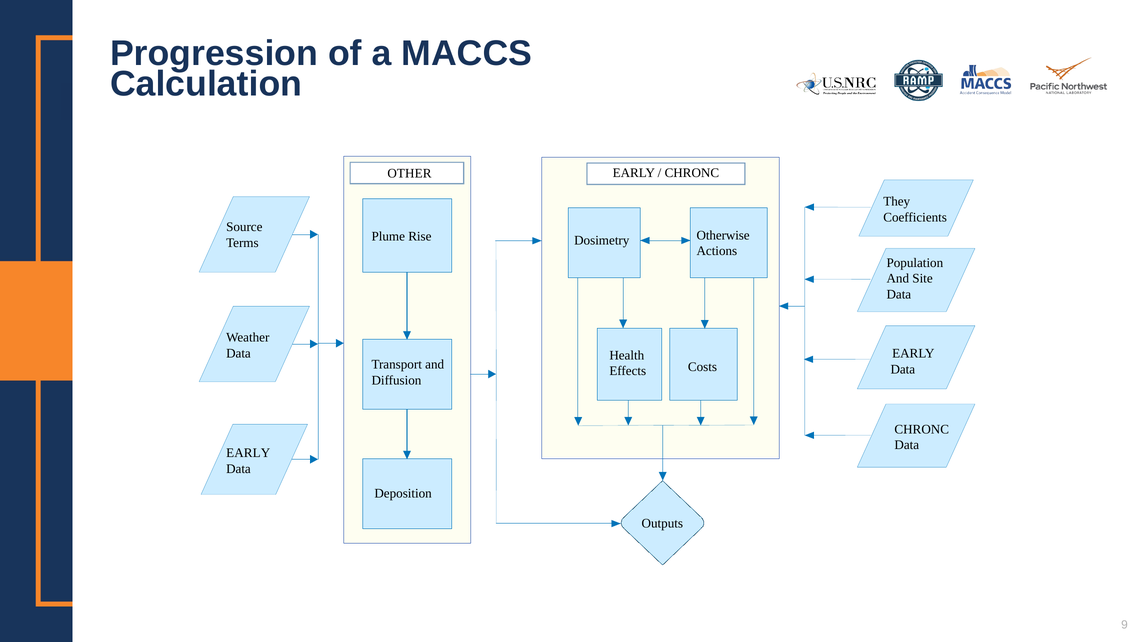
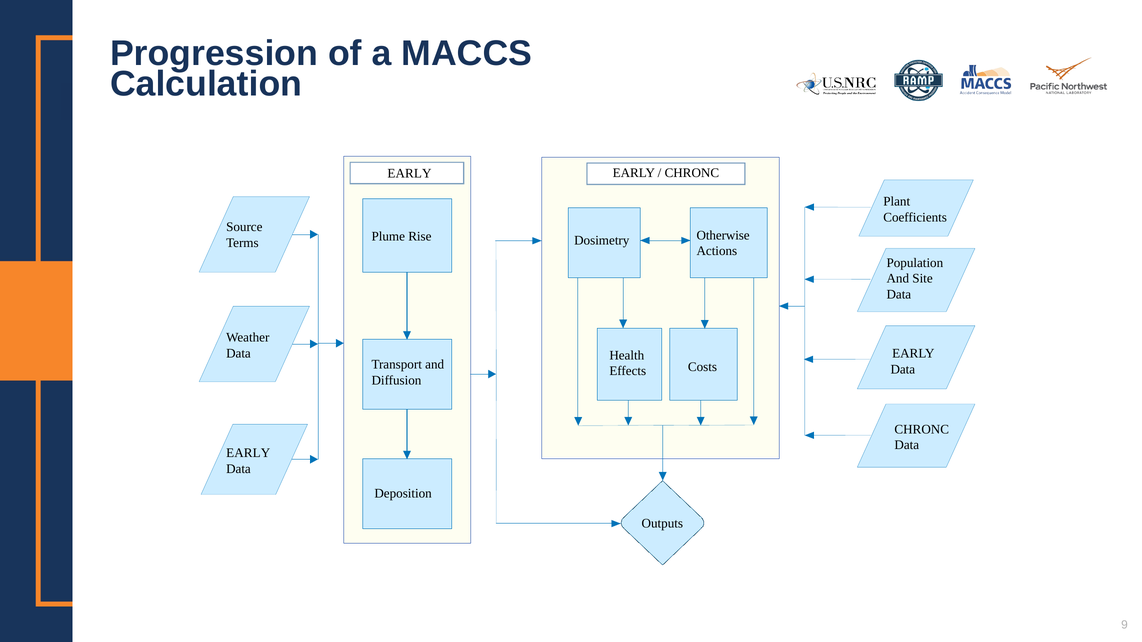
OTHER at (409, 174): OTHER -> EARLY
They: They -> Plant
